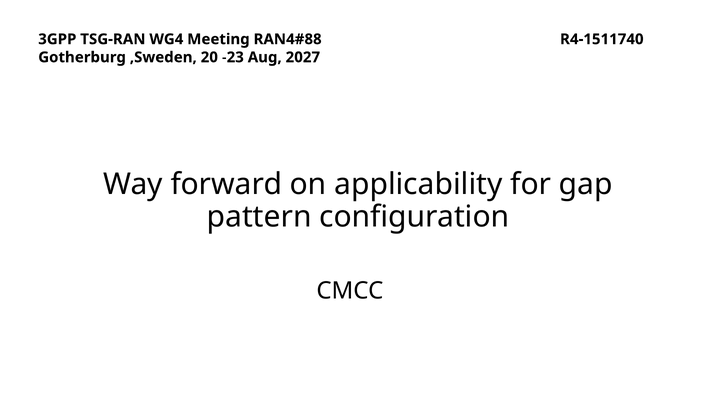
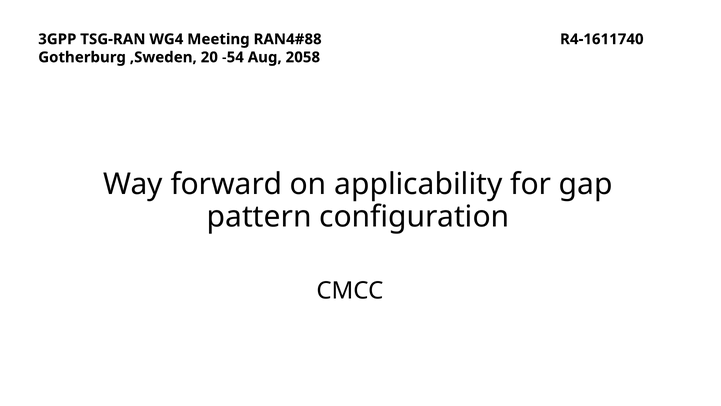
R4-1511740: R4-1511740 -> R4-1611740
-23: -23 -> -54
2027: 2027 -> 2058
